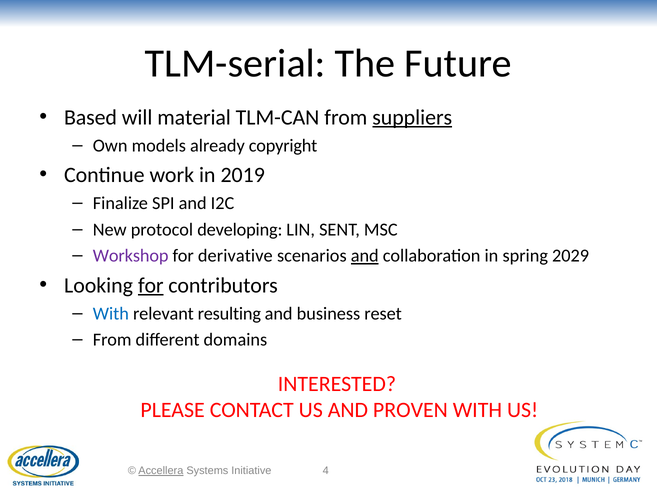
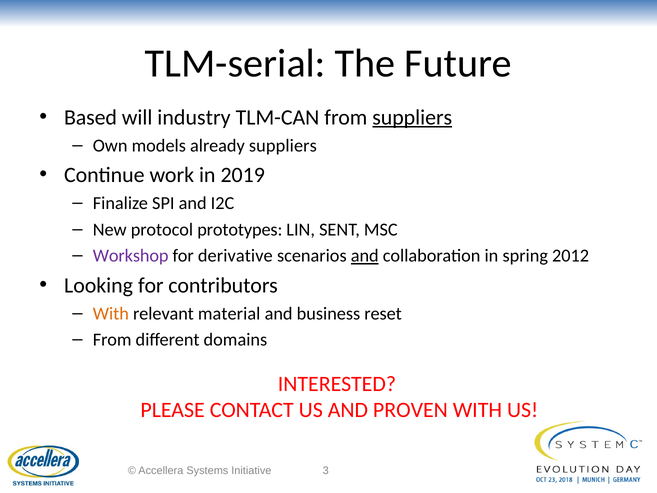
material: material -> industry
already copyright: copyright -> suppliers
developing: developing -> prototypes
2029: 2029 -> 2012
for at (151, 285) underline: present -> none
With at (111, 313) colour: blue -> orange
resulting: resulting -> material
Accellera underline: present -> none
4: 4 -> 3
